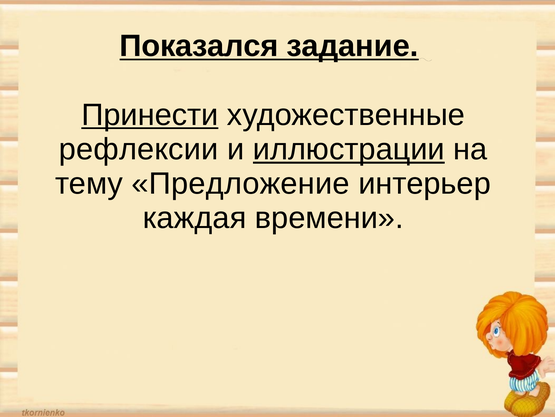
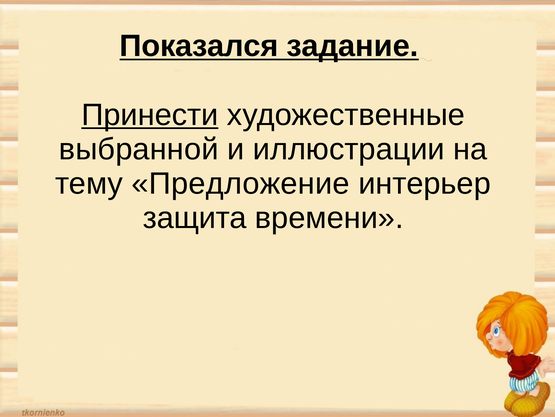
рефлексии: рефлексии -> выбранной
иллюстрации underline: present -> none
каждая: каждая -> защита
